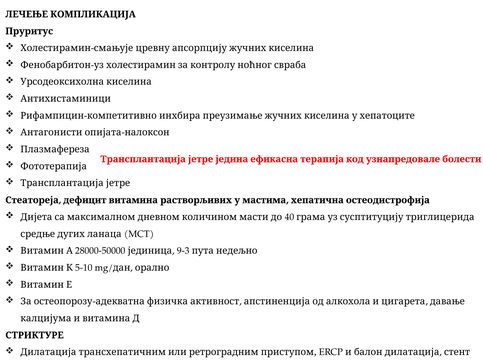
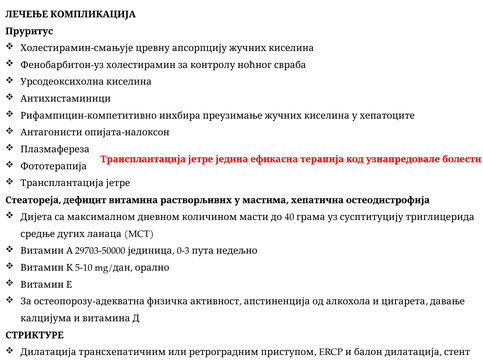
28000-50000: 28000-50000 -> 29703-50000
9-3: 9-3 -> 0-3
